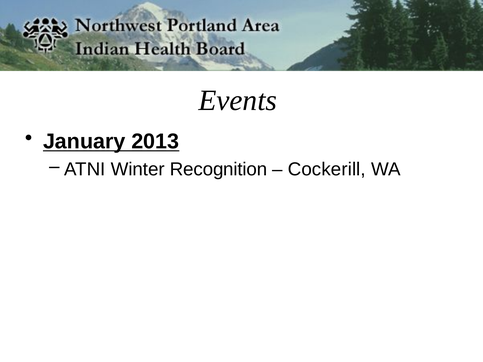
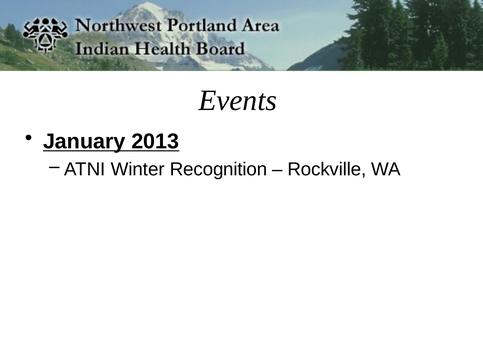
Cockerill: Cockerill -> Rockville
